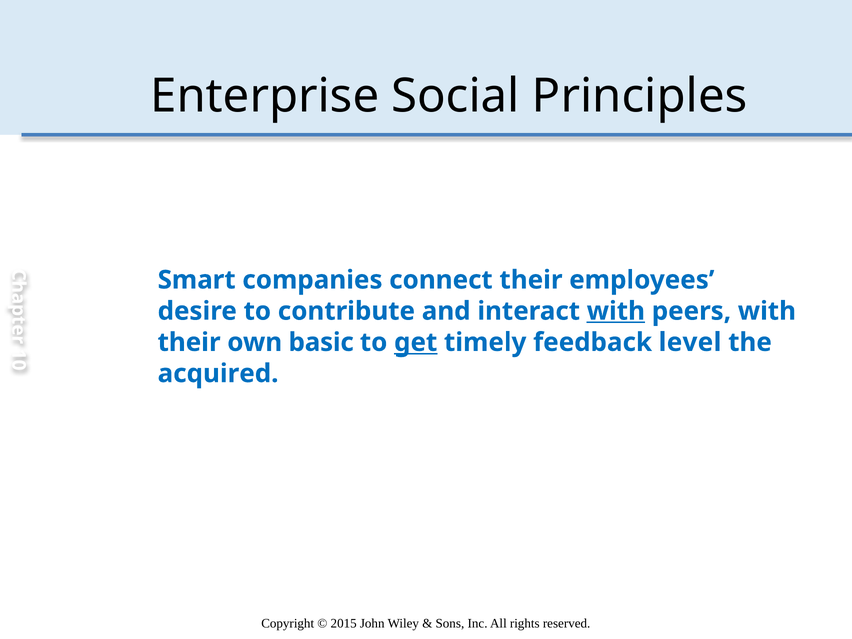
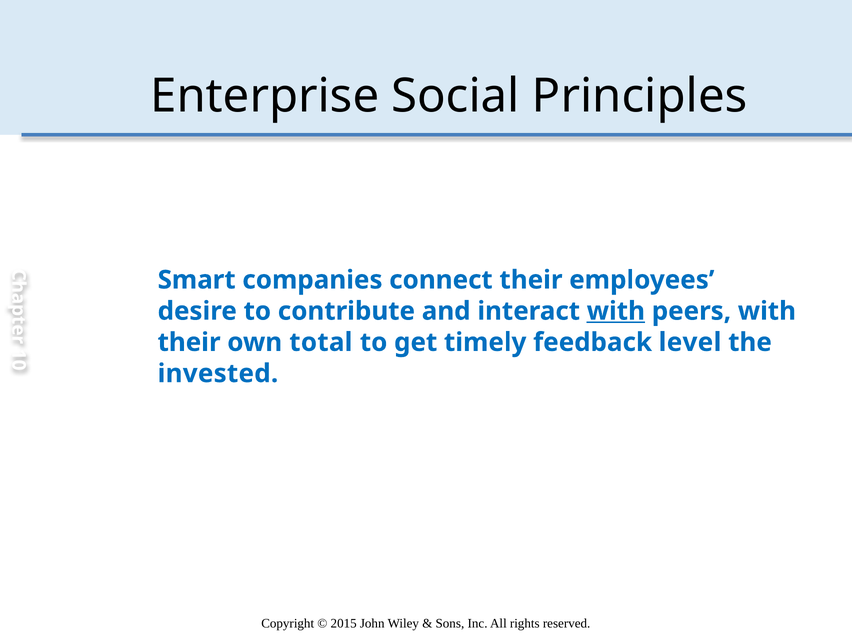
basic: basic -> total
get underline: present -> none
acquired: acquired -> invested
